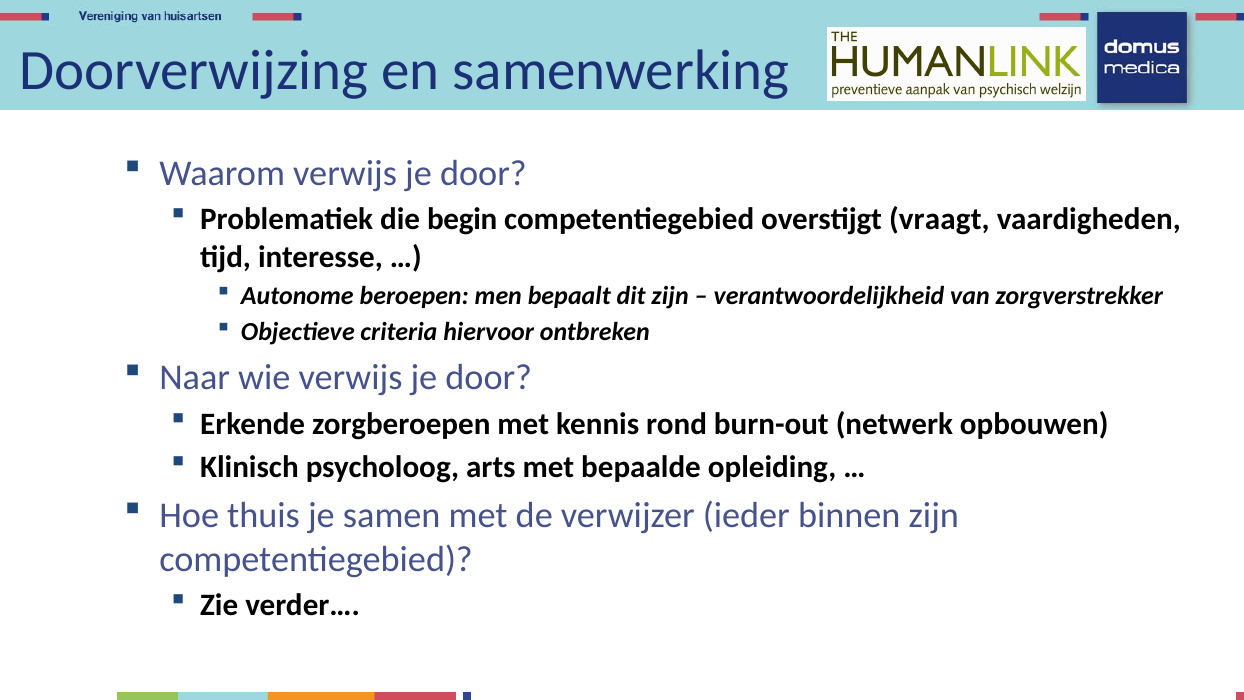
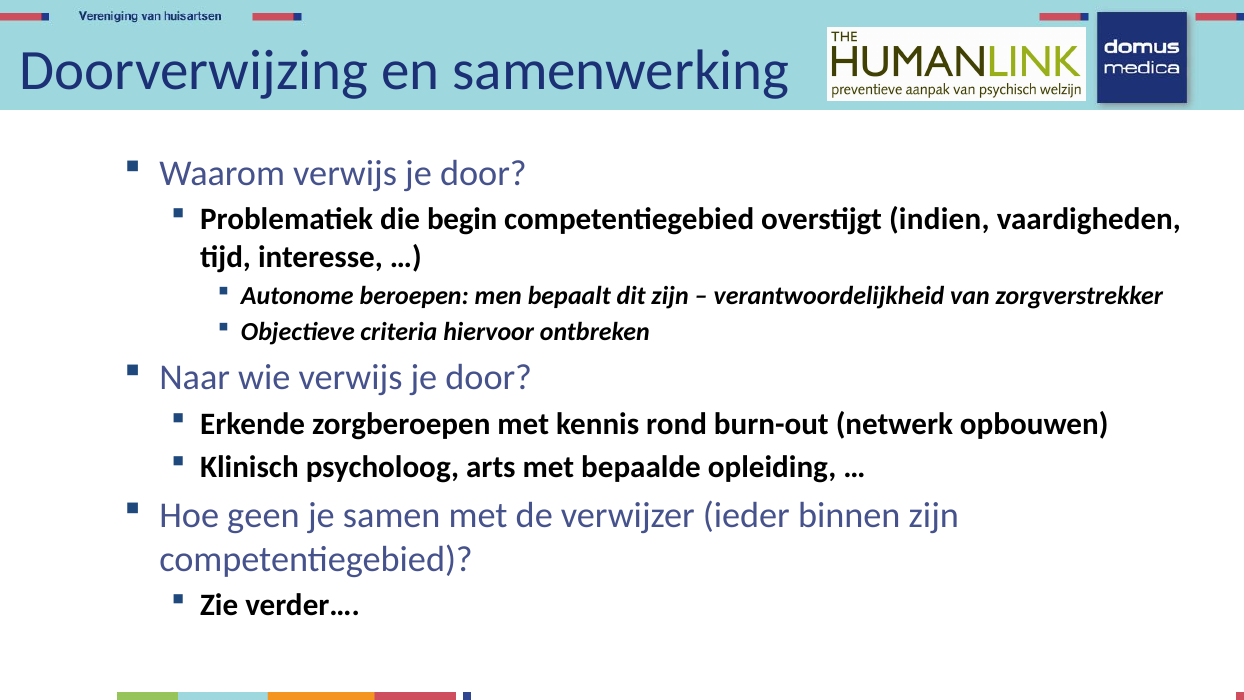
vraagt: vraagt -> indien
thuis: thuis -> geen
